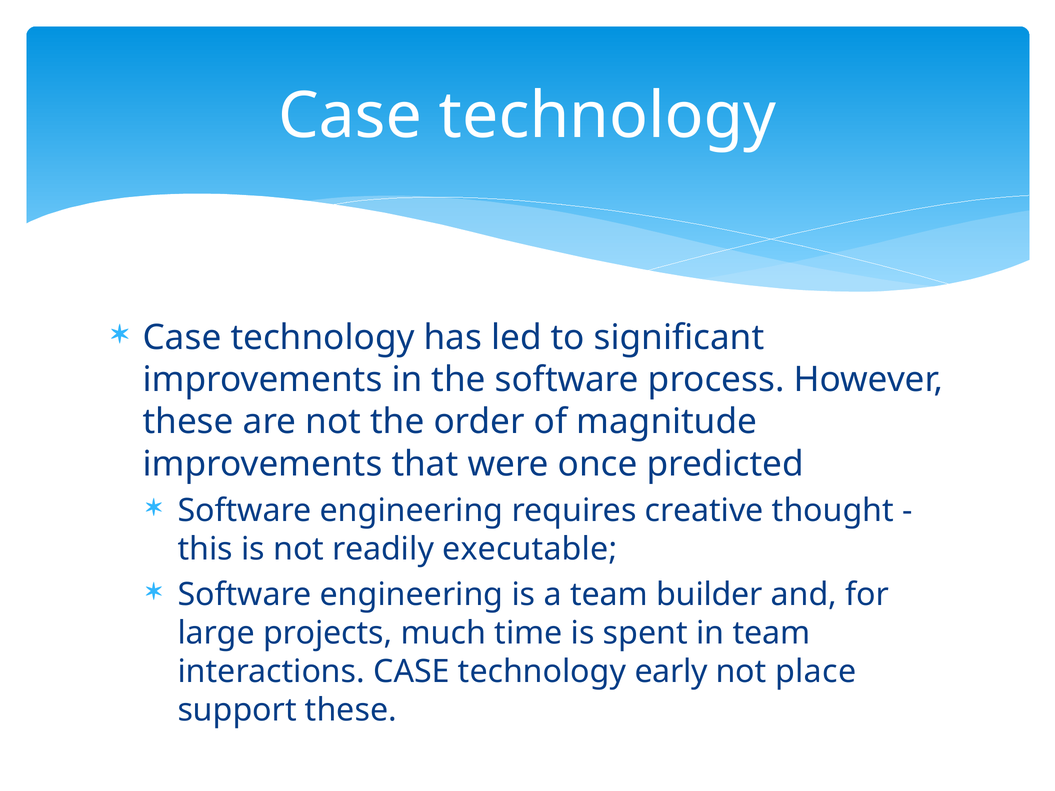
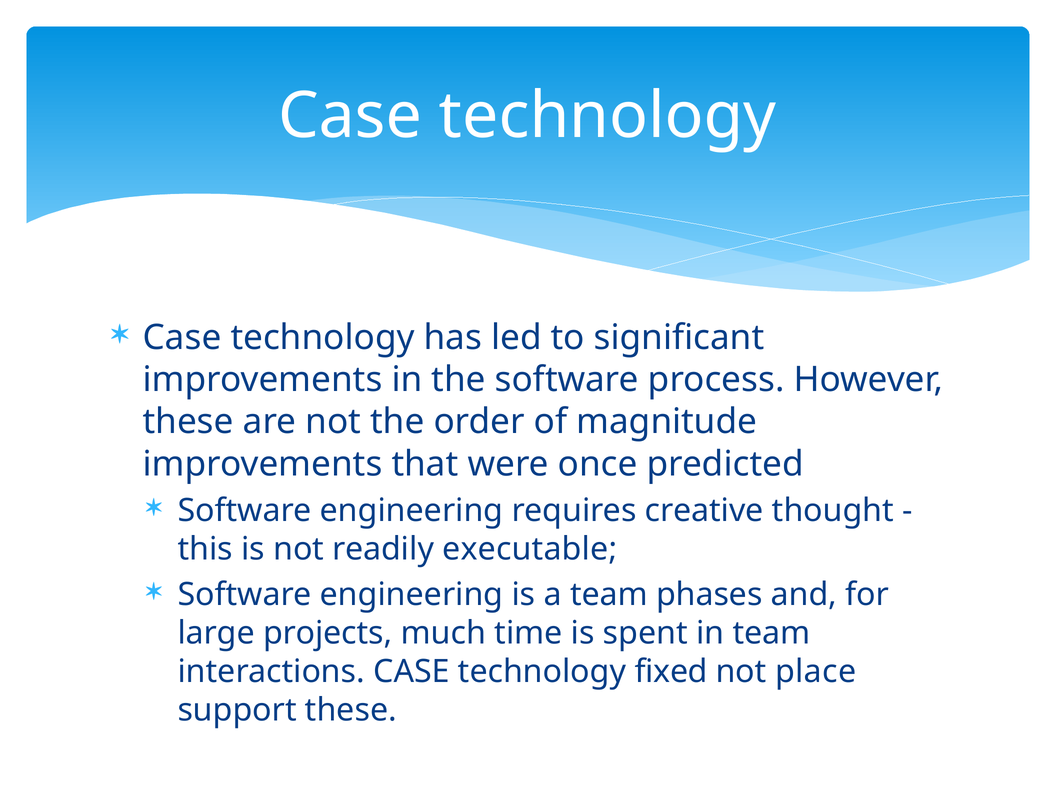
builder: builder -> phases
early: early -> fixed
